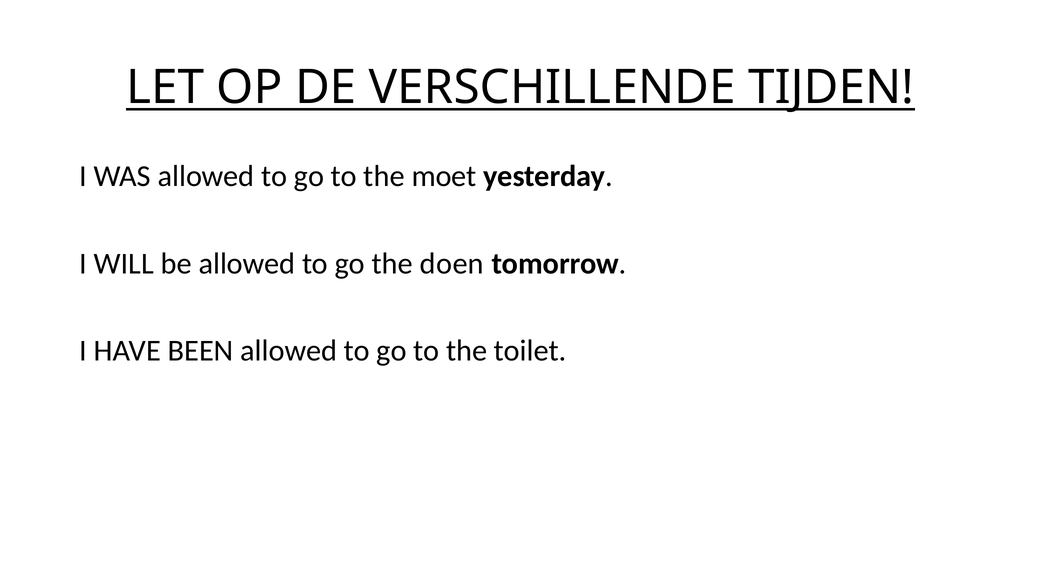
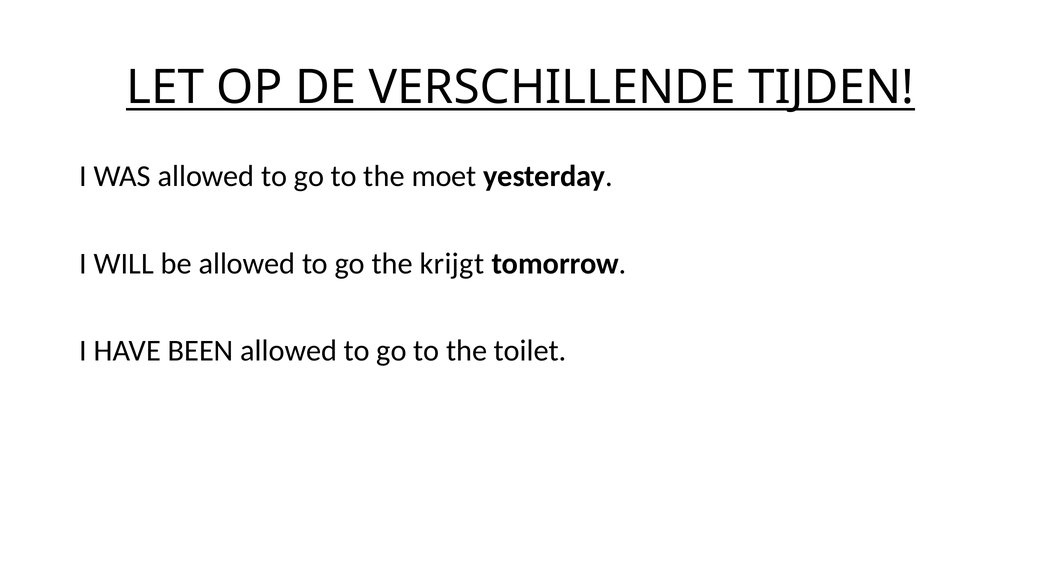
doen: doen -> krijgt
